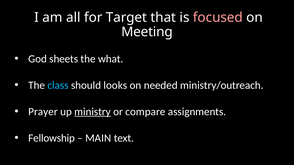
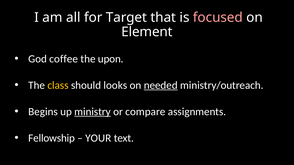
Meeting: Meeting -> Element
sheets: sheets -> coffee
what: what -> upon
class colour: light blue -> yellow
needed underline: none -> present
Prayer: Prayer -> Begins
MAIN: MAIN -> YOUR
